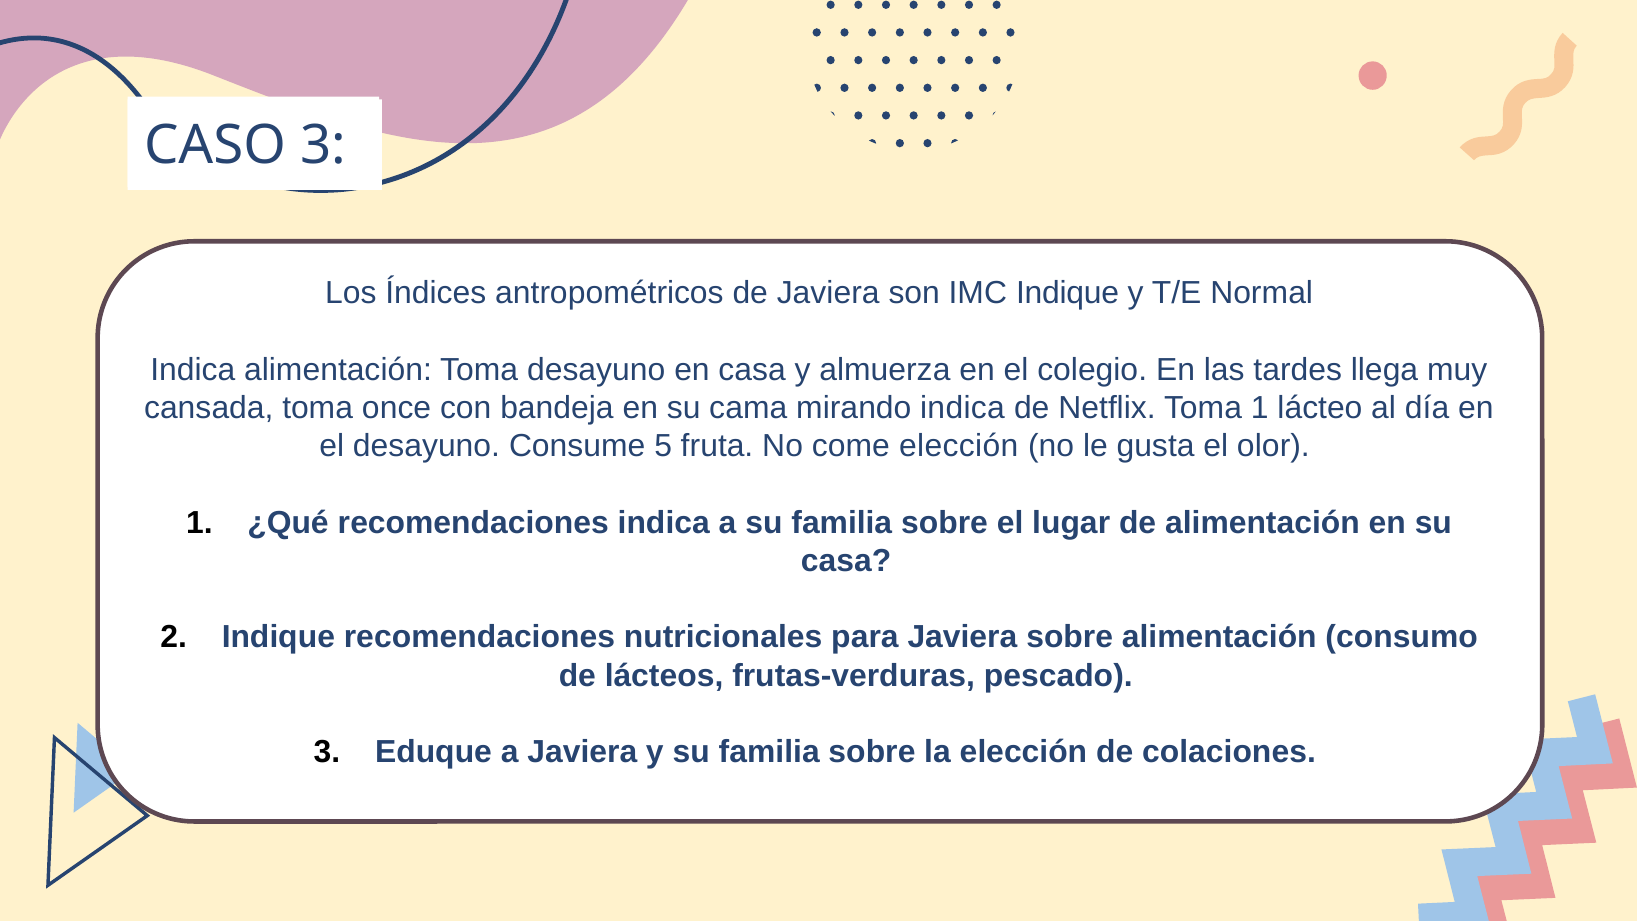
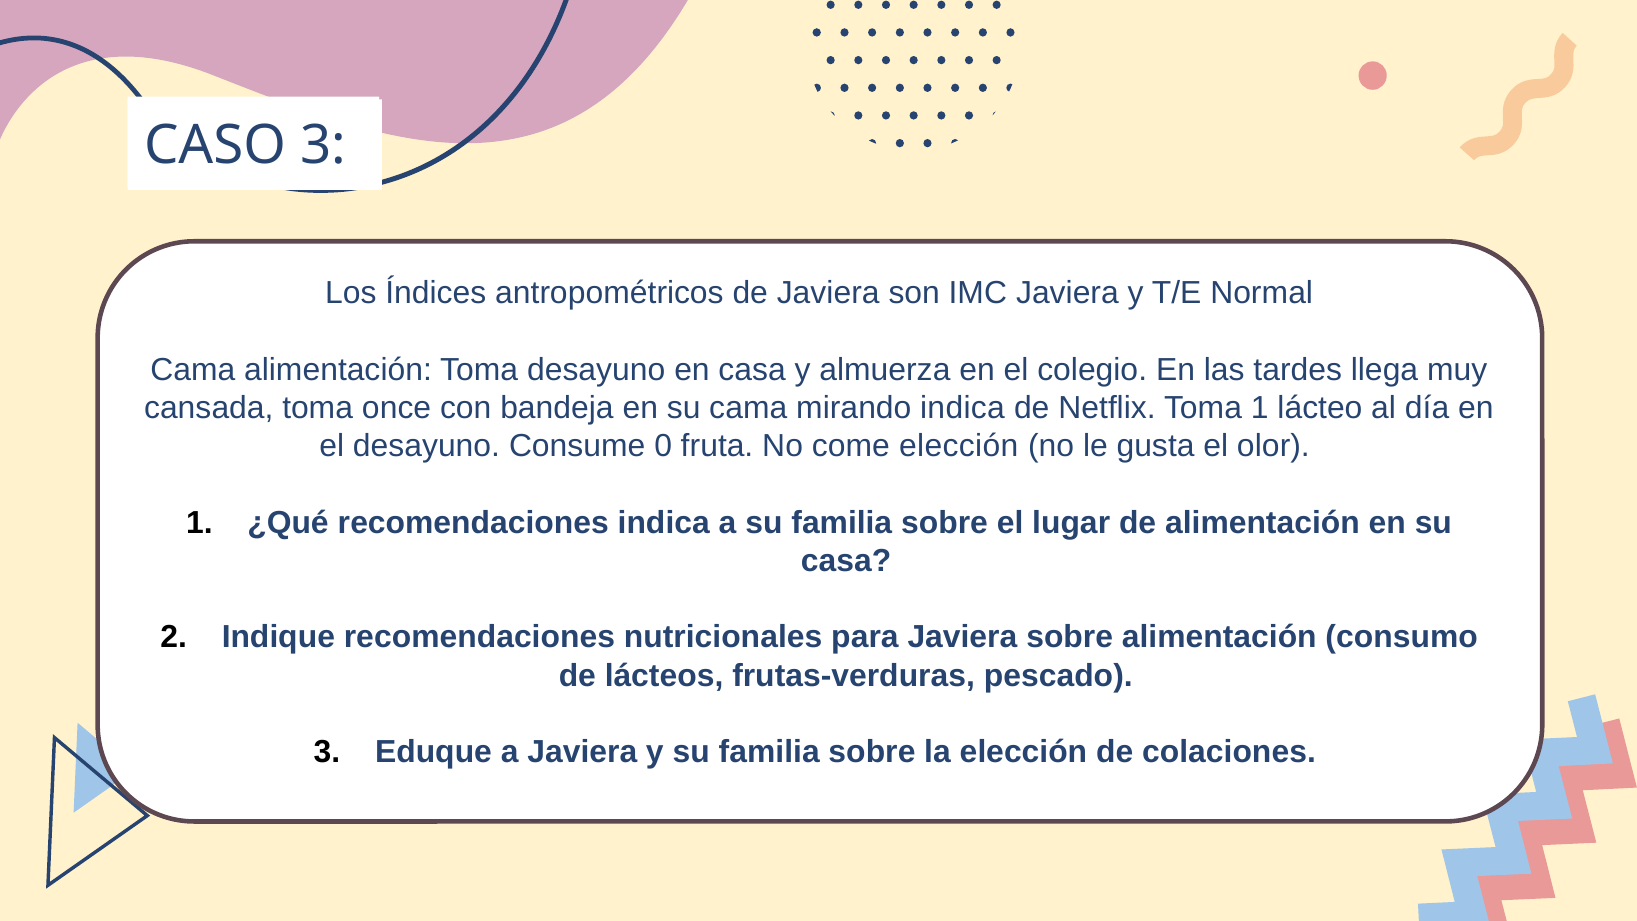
IMC Indique: Indique -> Javiera
Indica at (193, 370): Indica -> Cama
5: 5 -> 0
